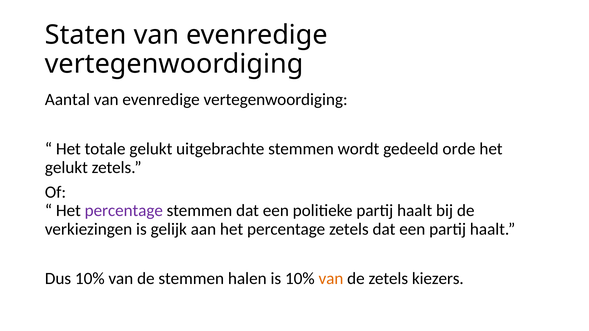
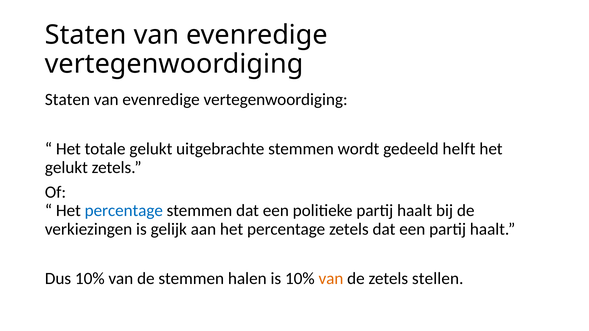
Aantal at (67, 100): Aantal -> Staten
orde: orde -> helft
percentage at (124, 211) colour: purple -> blue
kiezers: kiezers -> stellen
